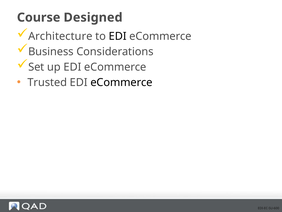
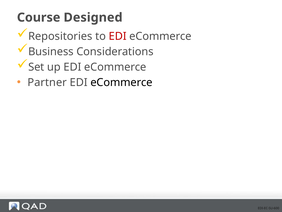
Architecture: Architecture -> Repositories
EDI at (118, 36) colour: black -> red
Trusted: Trusted -> Partner
